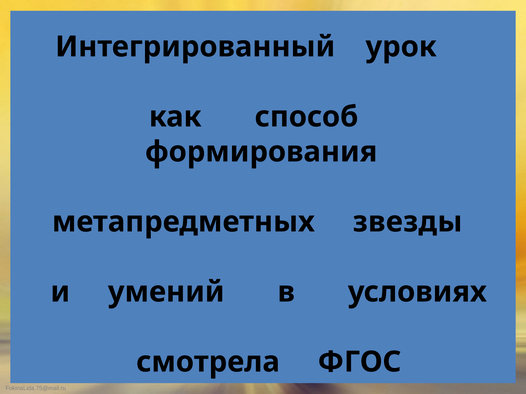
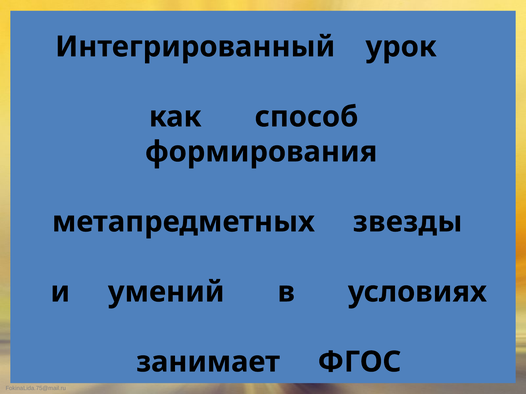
смотрела: смотрела -> занимает
